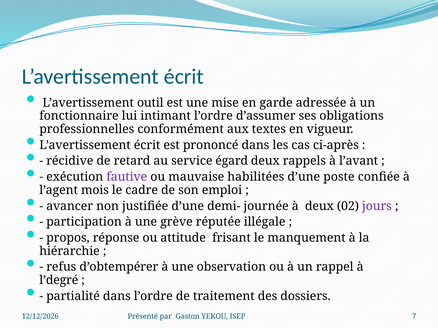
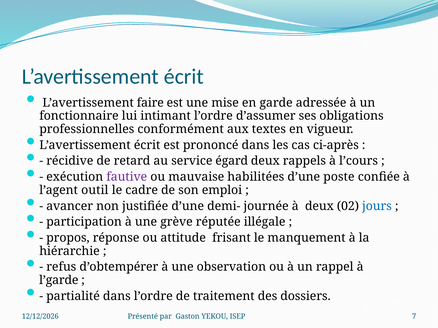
outil: outil -> faire
l’avant: l’avant -> l’cours
mois: mois -> outil
jours colour: purple -> blue
l’degré: l’degré -> l’garde
